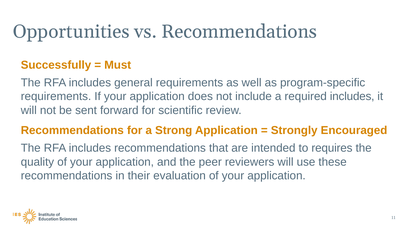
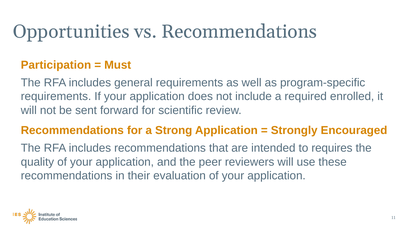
Successfully: Successfully -> Participation
required includes: includes -> enrolled
